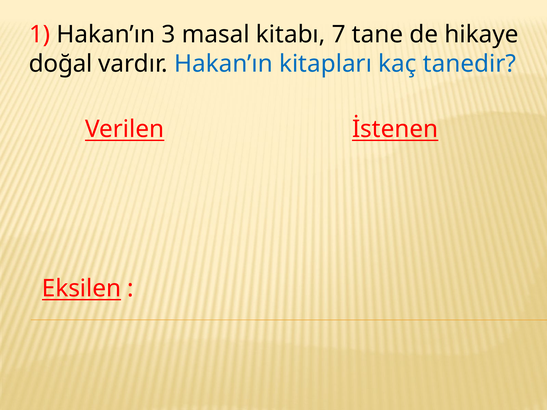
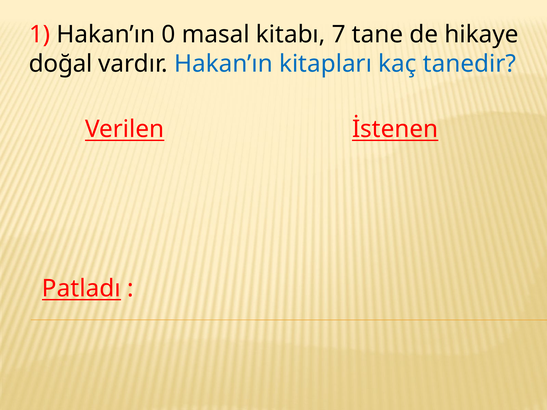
3: 3 -> 0
Eksilen: Eksilen -> Patladı
